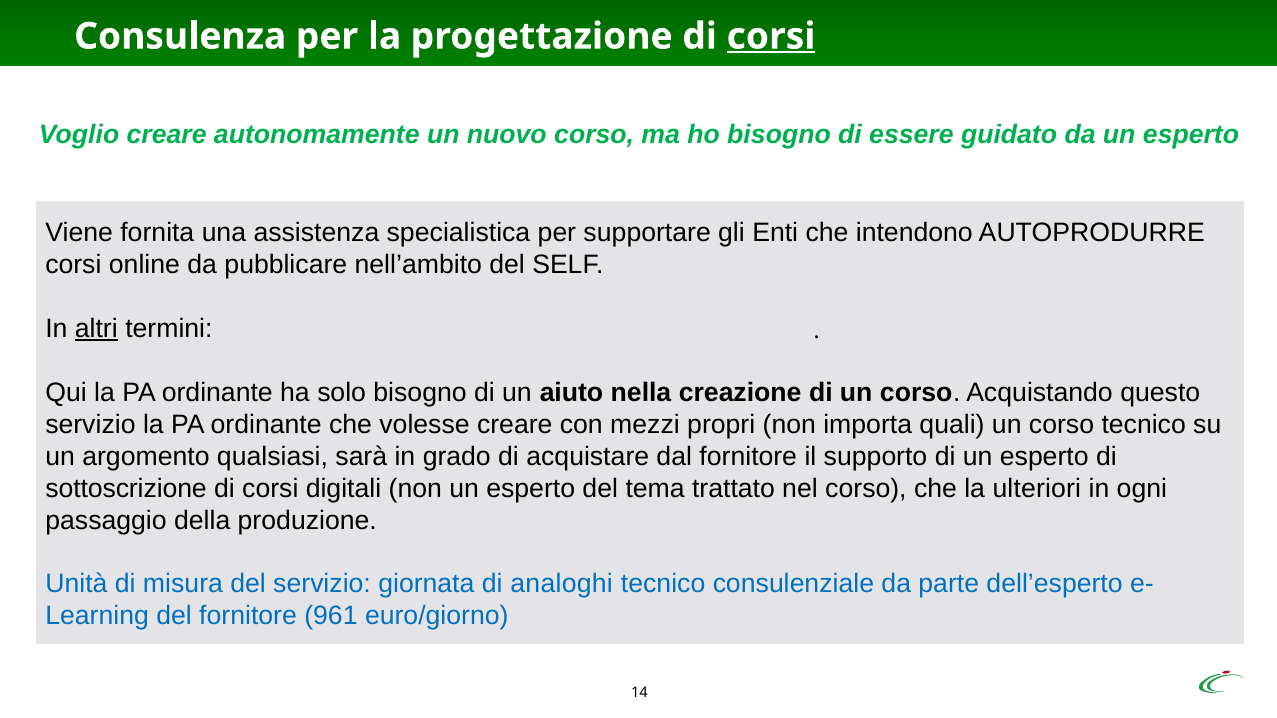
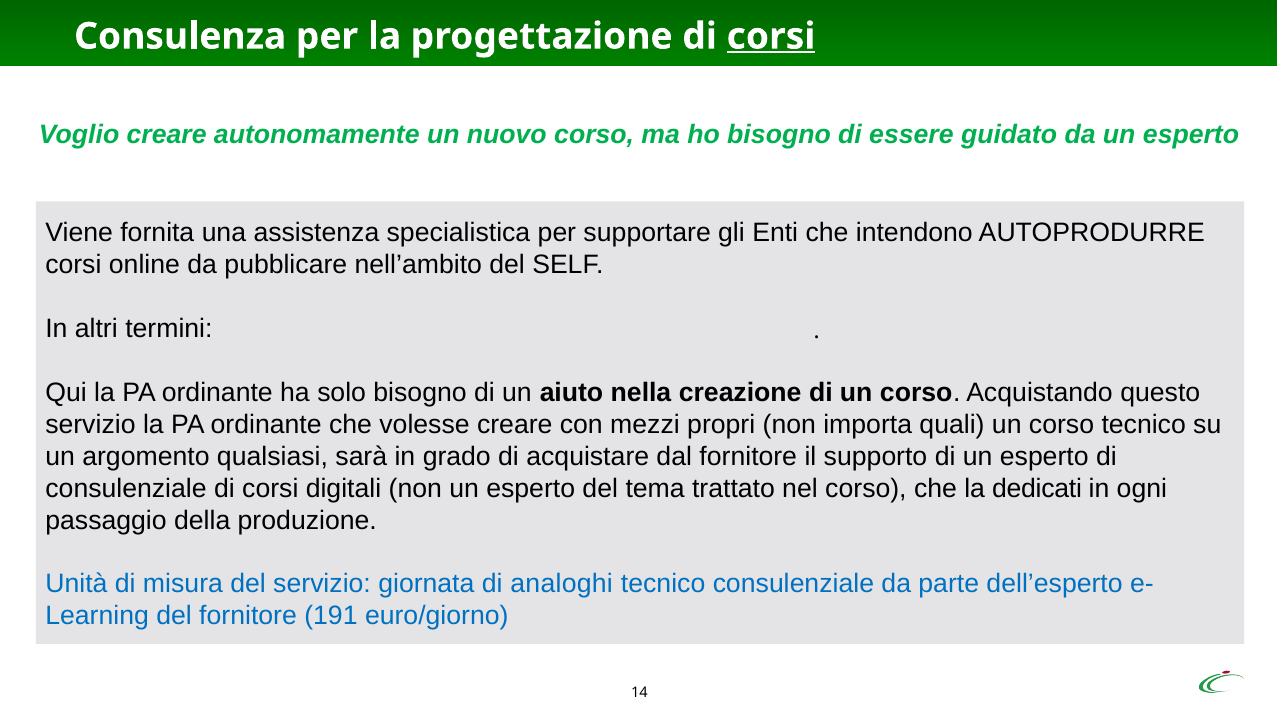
altri underline: present -> none
sottoscrizione at (126, 489): sottoscrizione -> consulenziale
ulteriori: ulteriori -> dedicati
961: 961 -> 191
